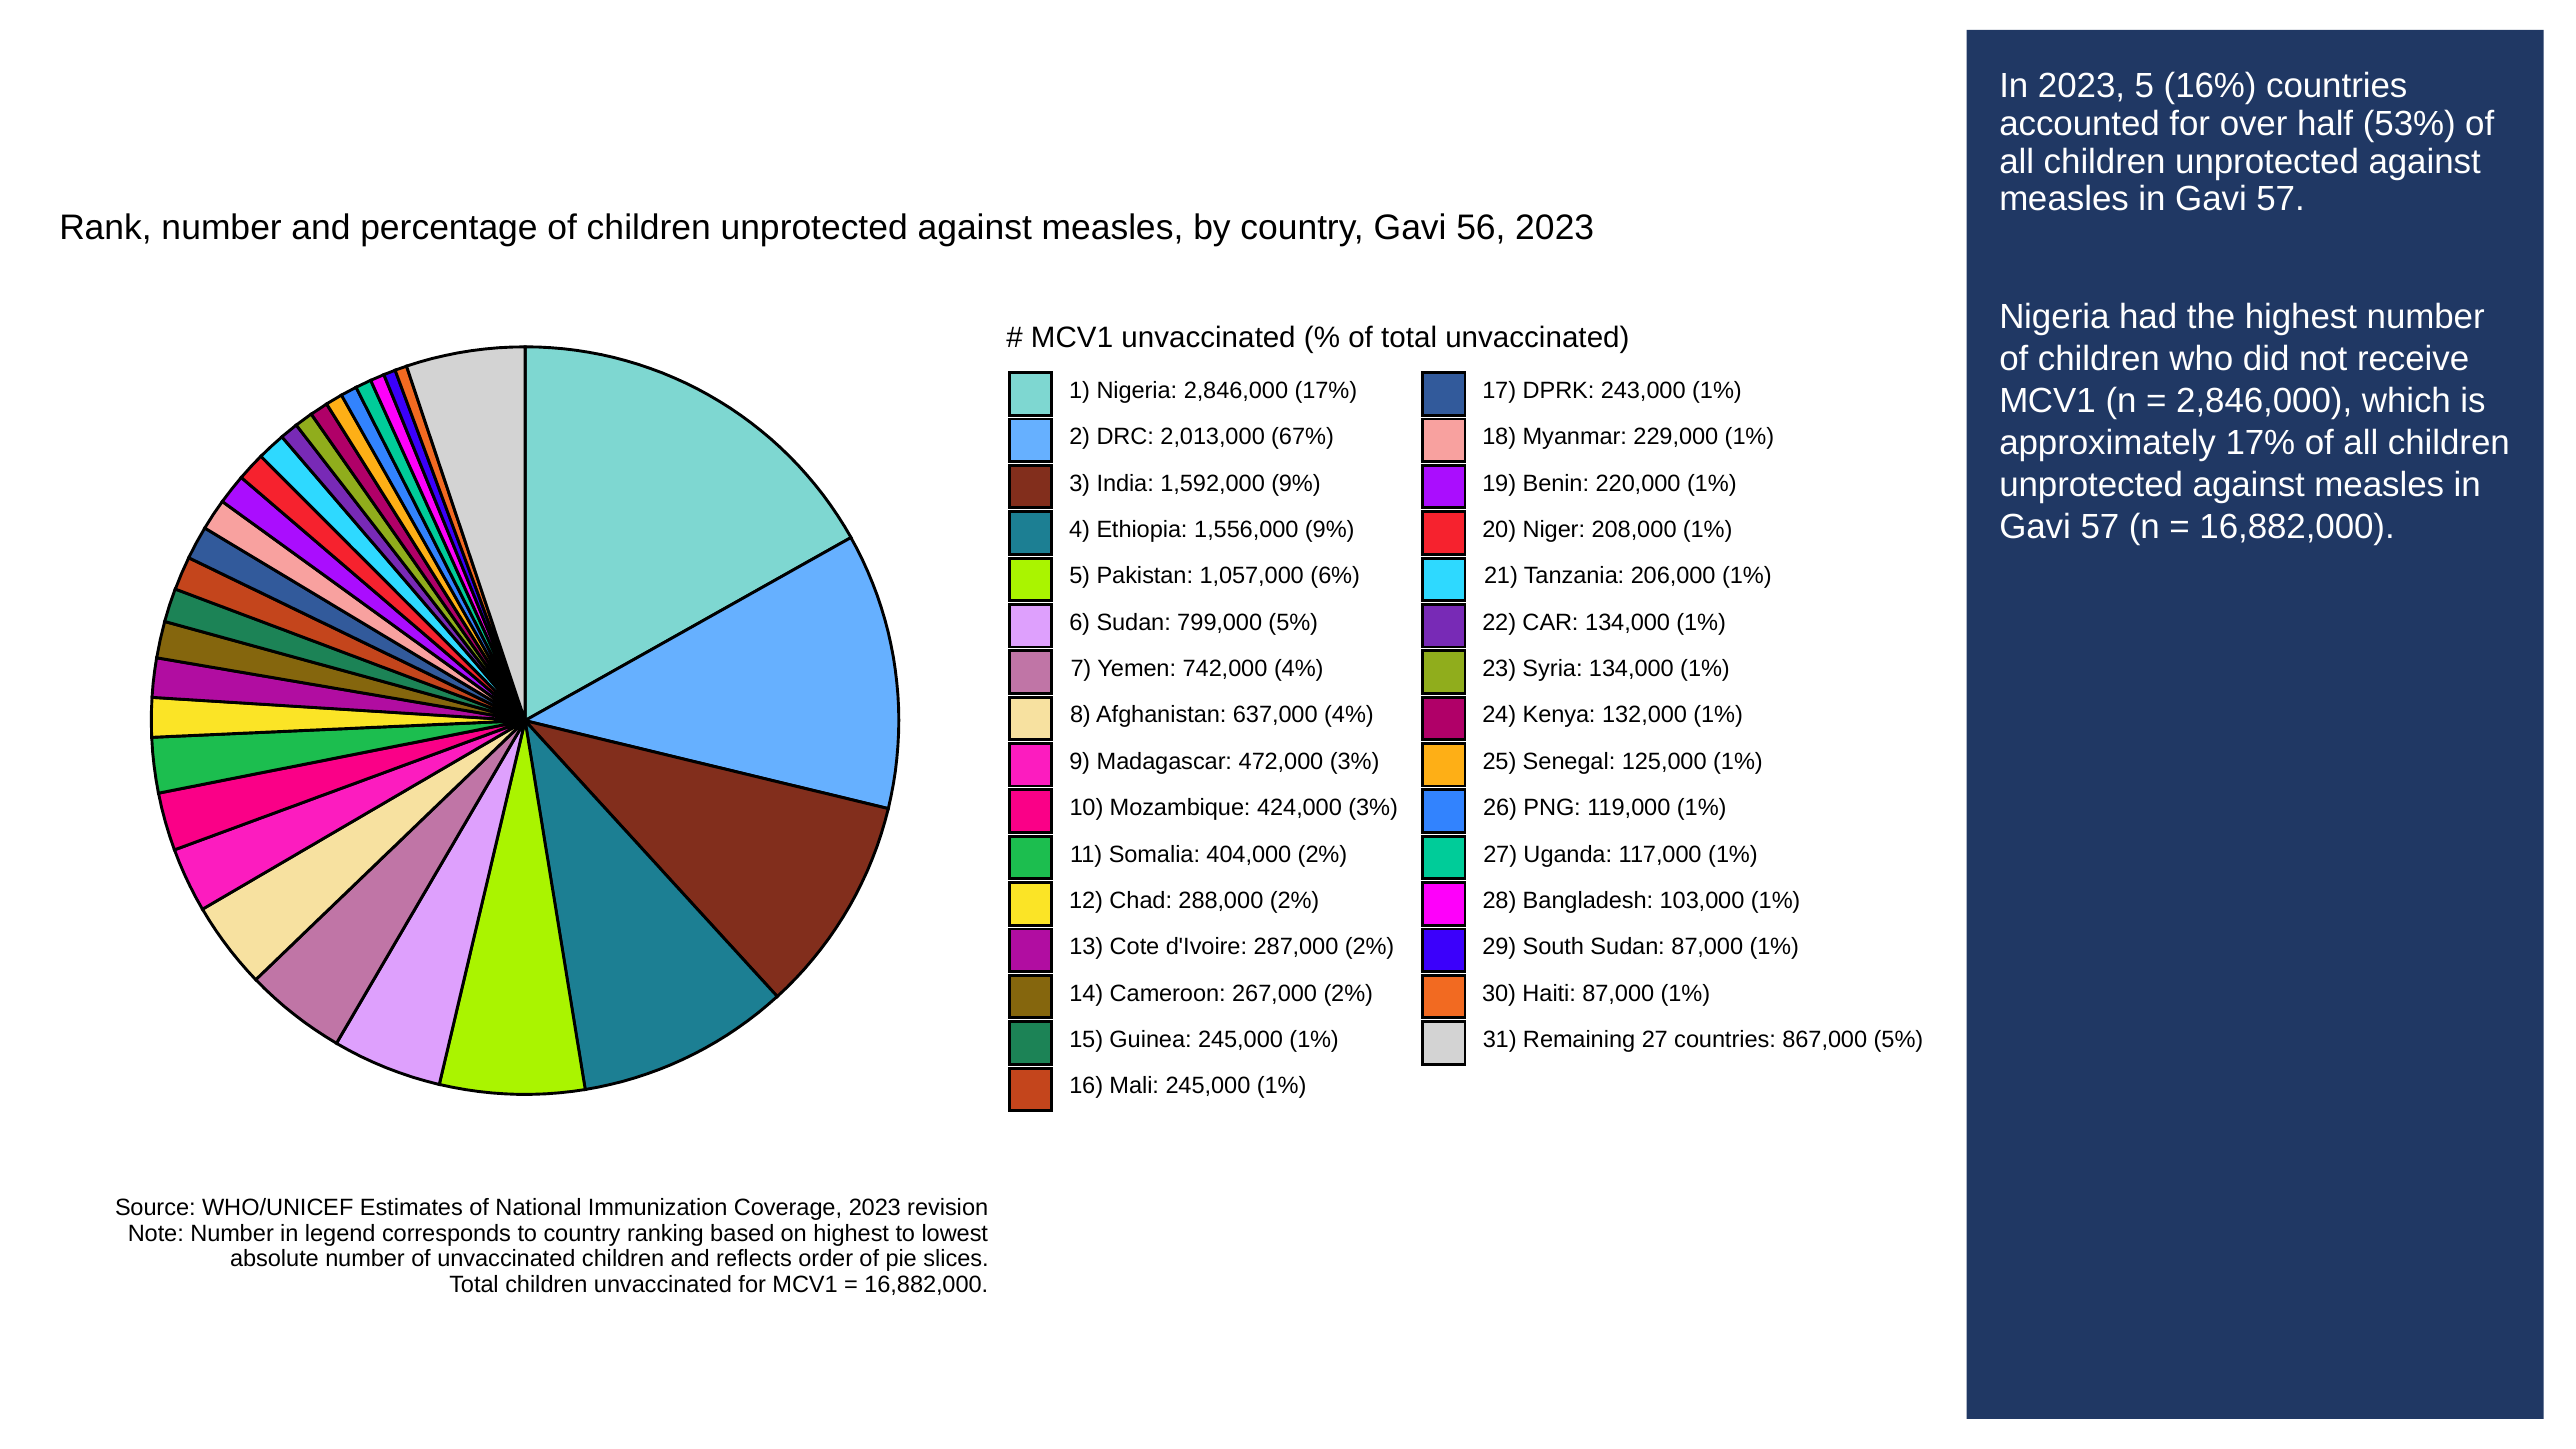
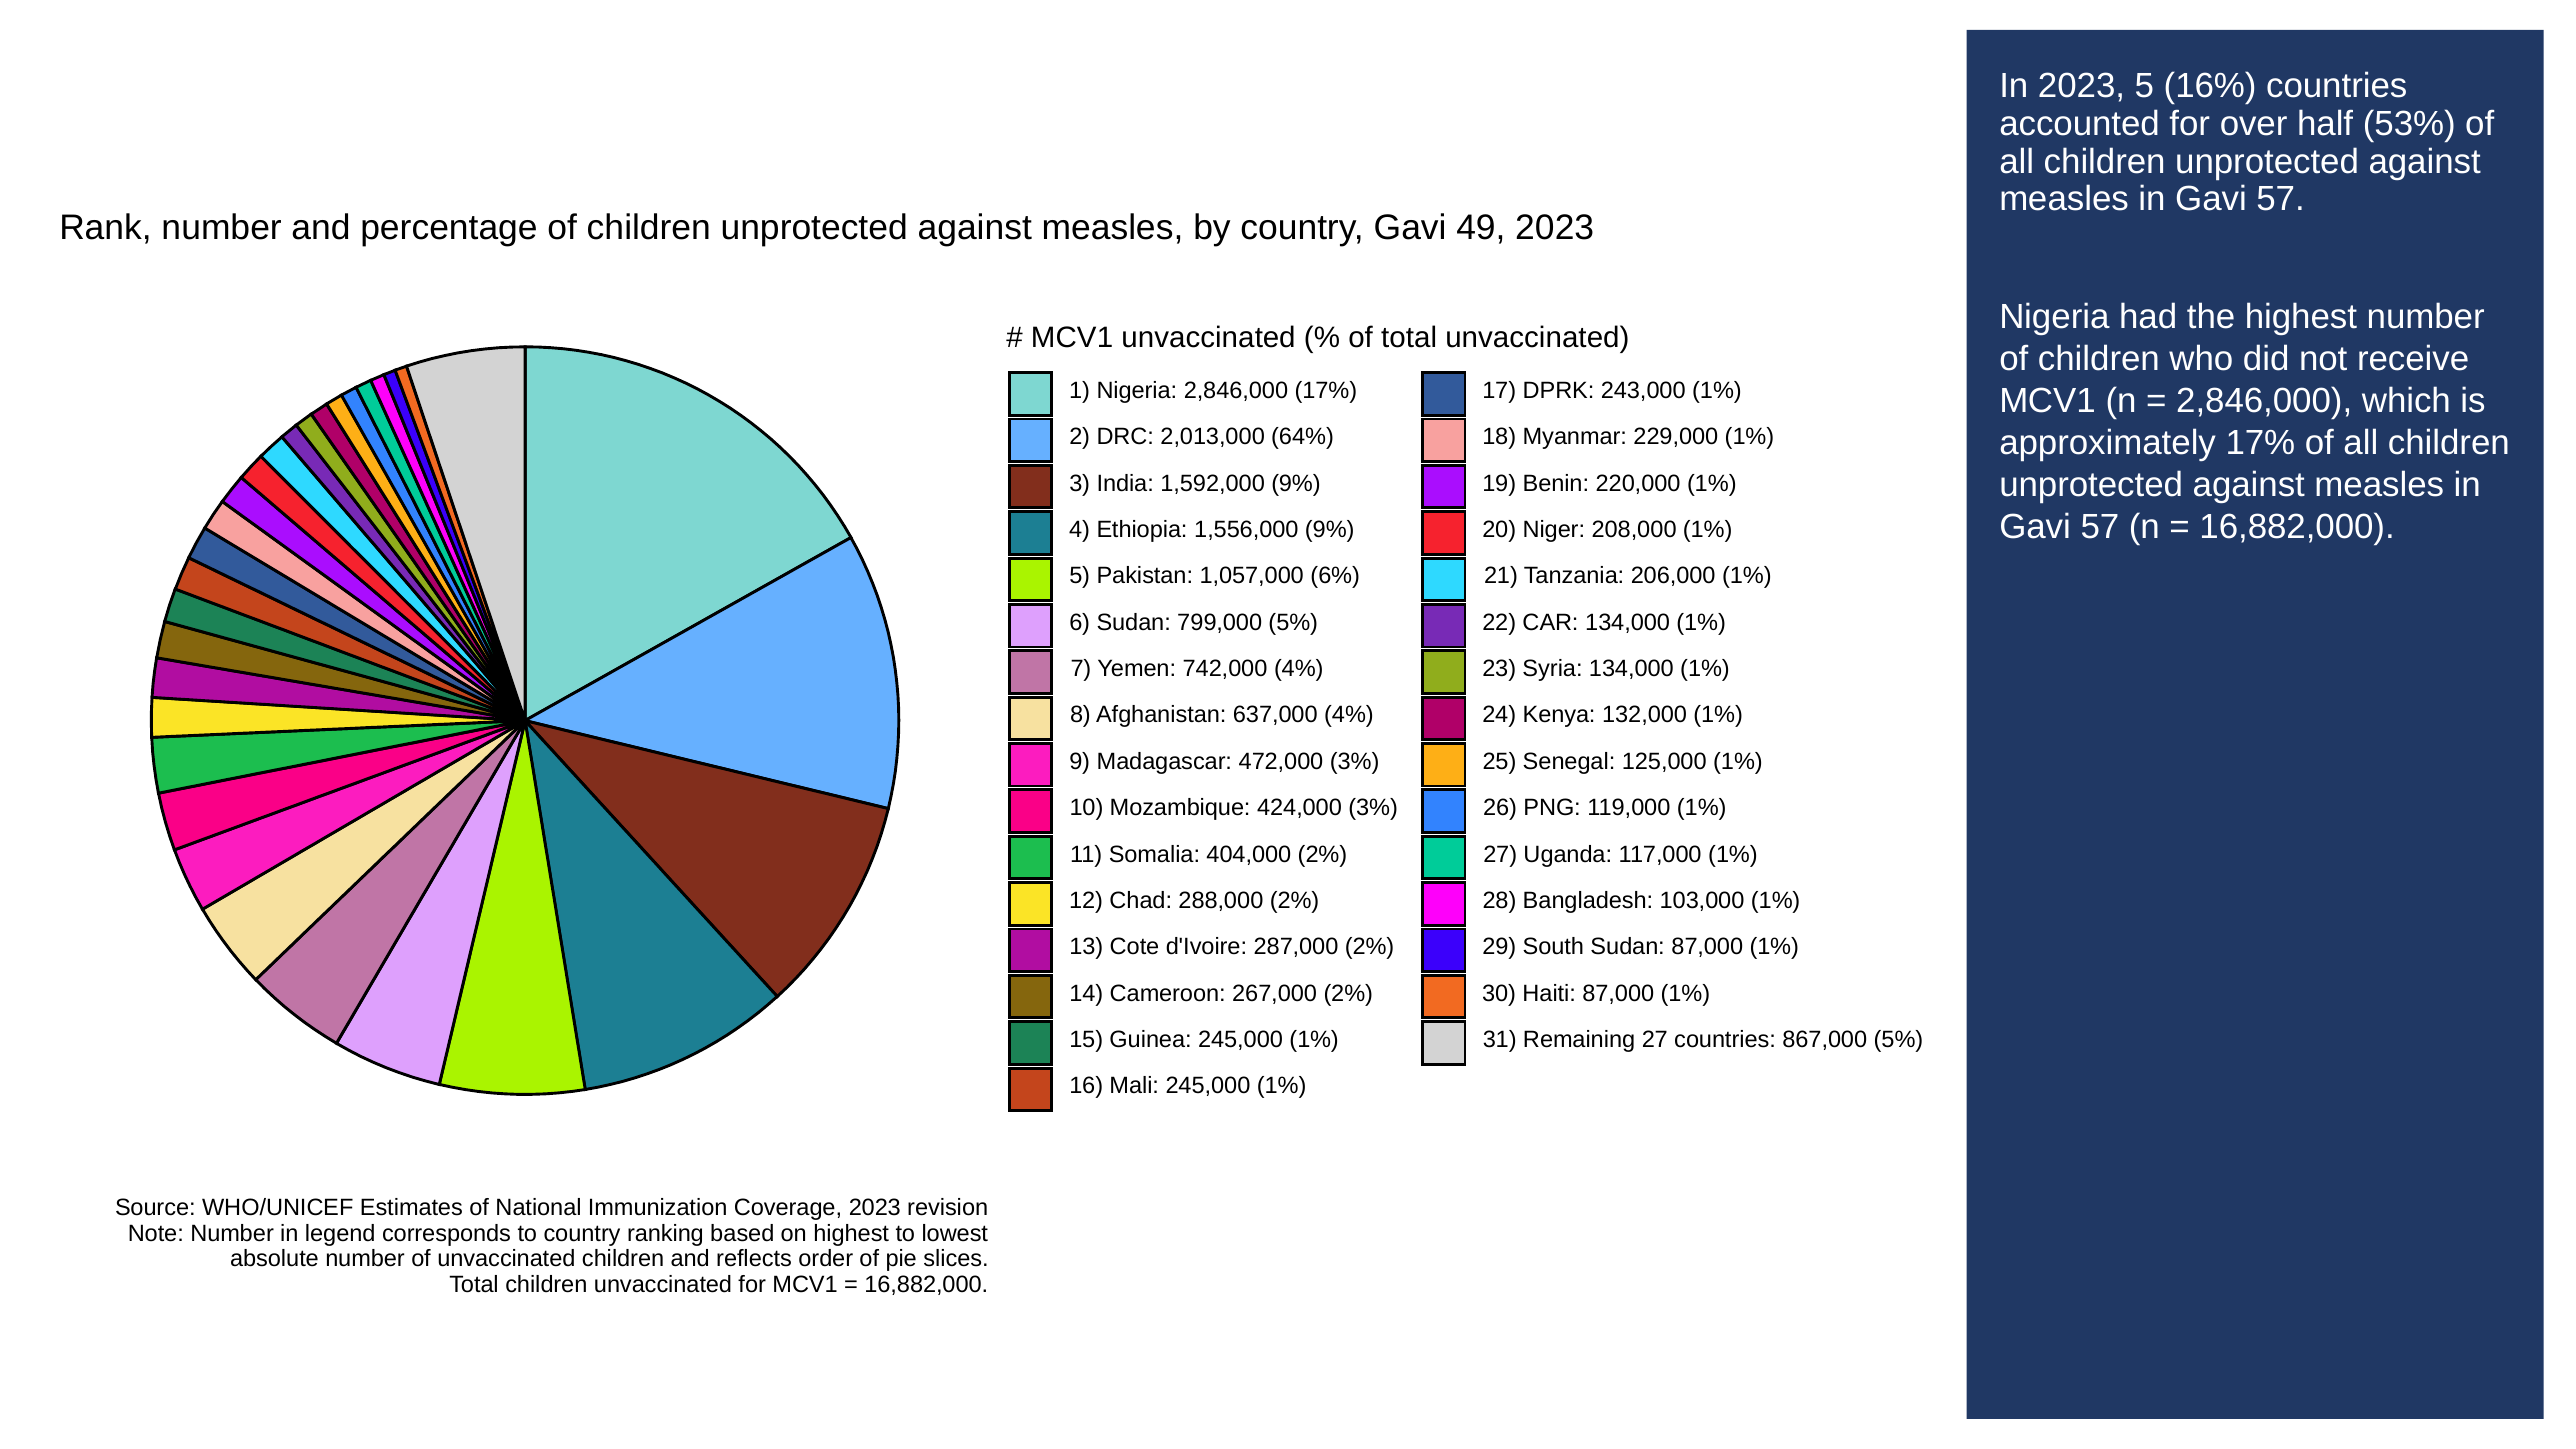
56: 56 -> 49
67%: 67% -> 64%
